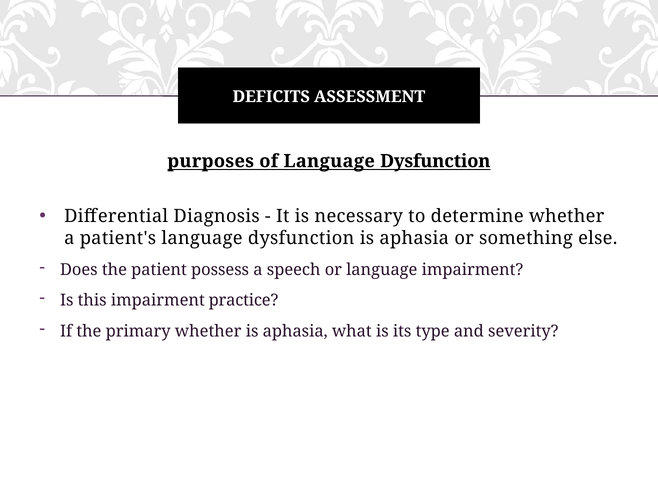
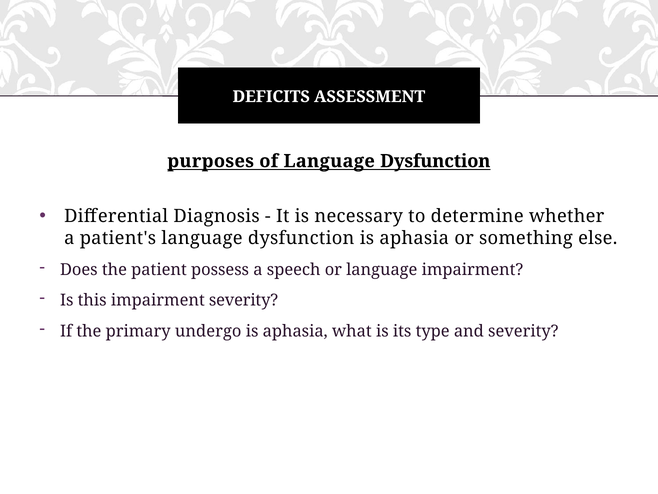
impairment practice: practice -> severity
primary whether: whether -> undergo
